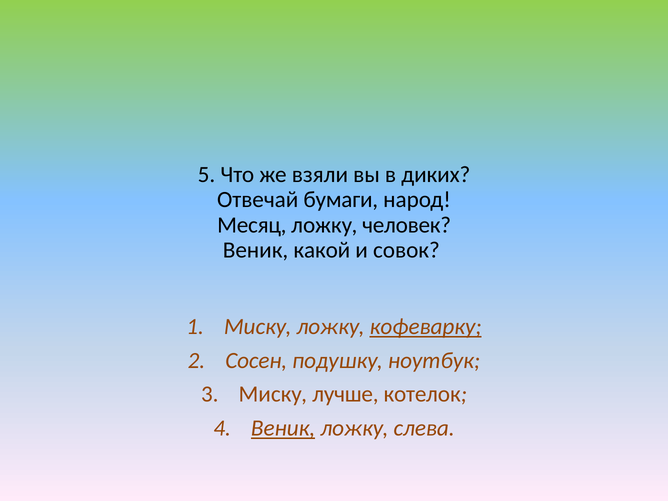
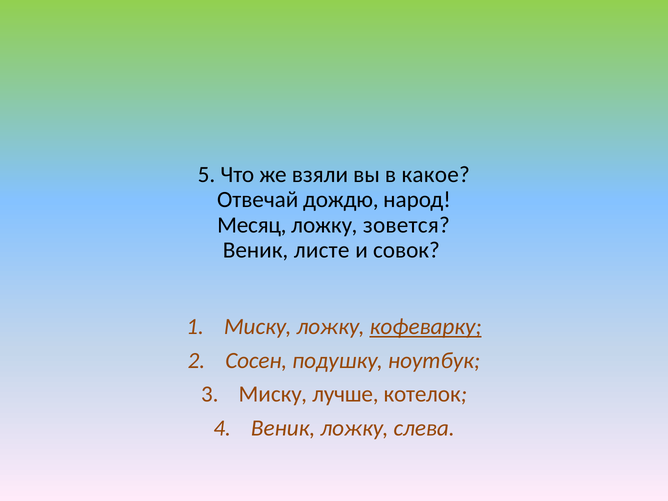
диких: диких -> какое
бумаги: бумаги -> дождю
человек: человек -> зовется
какой: какой -> листе
Веник at (283, 428) underline: present -> none
